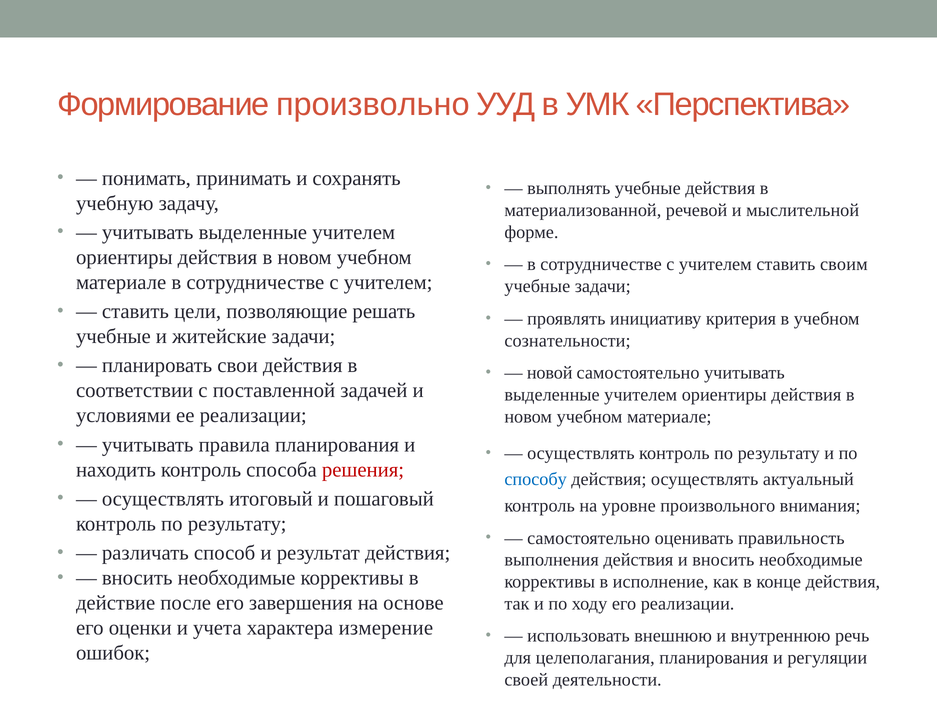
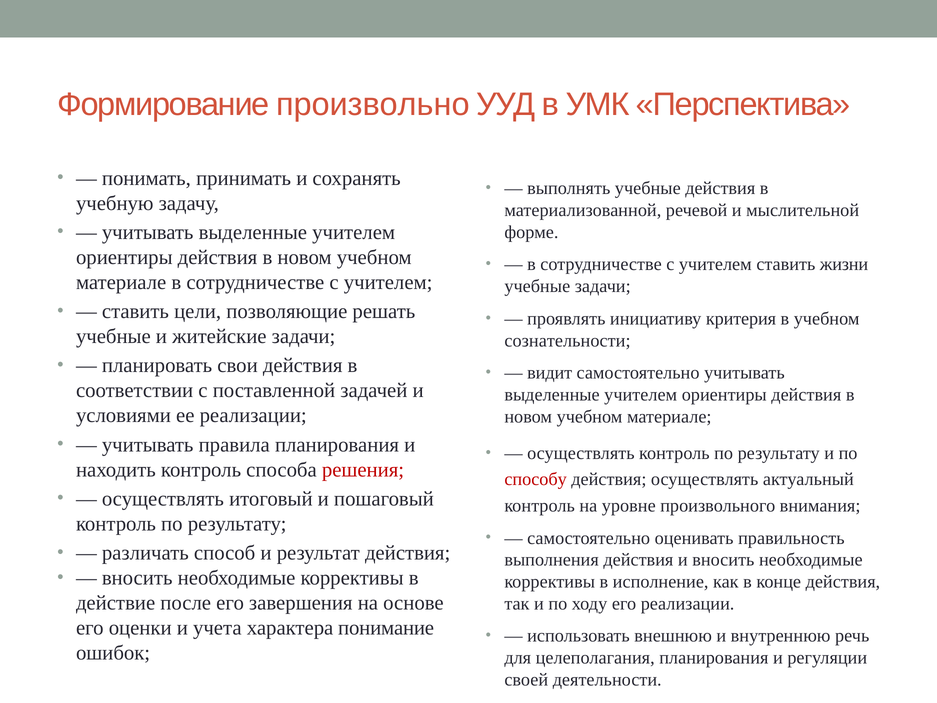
своим: своим -> жизни
новой: новой -> видит
способу colour: blue -> red
измерение: измерение -> понимание
